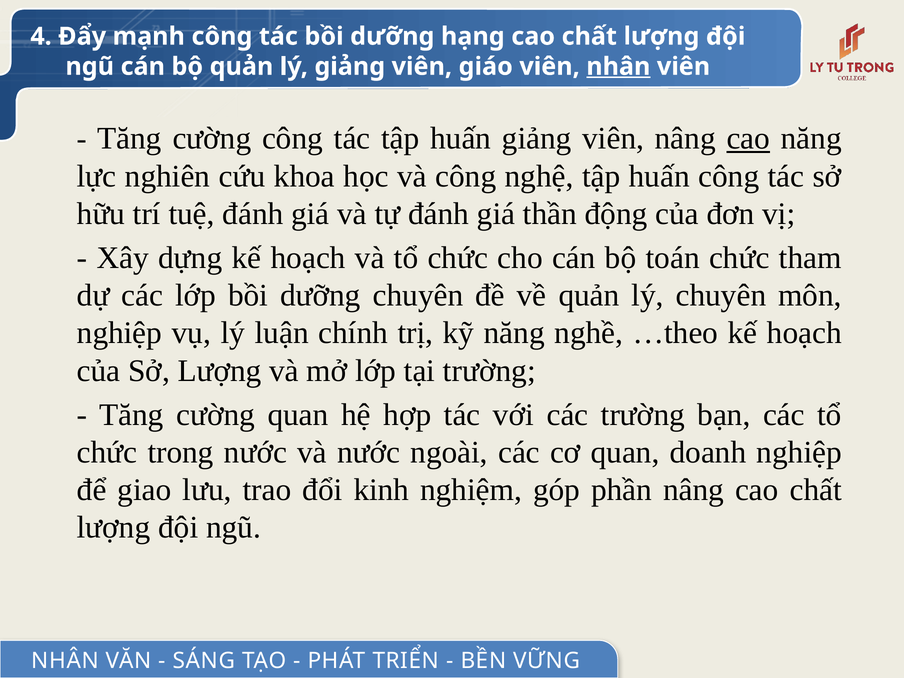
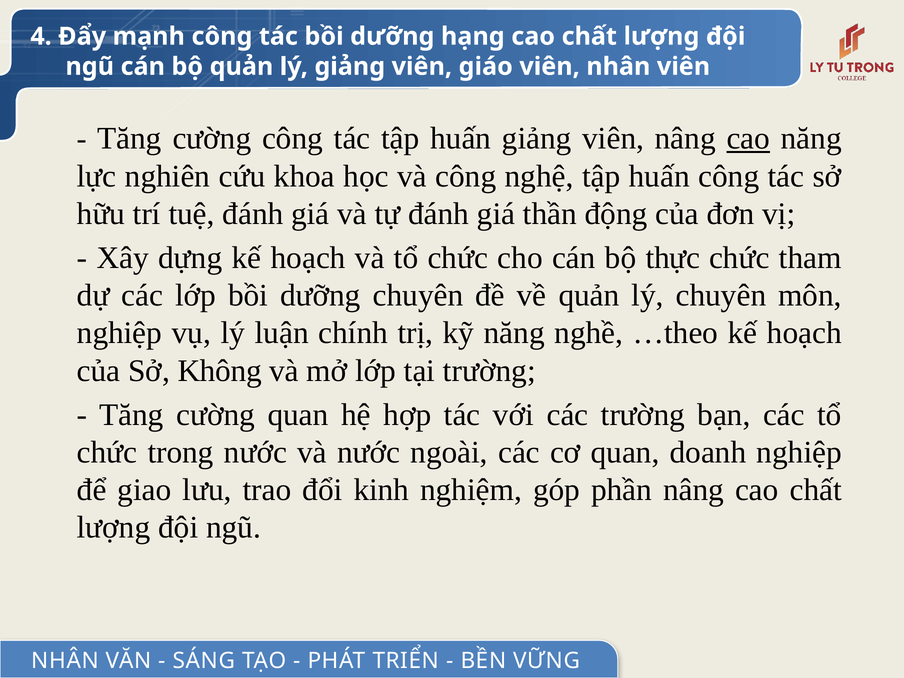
nhân at (618, 67) underline: present -> none
toán: toán -> thực
Sở Lượng: Lượng -> Không
